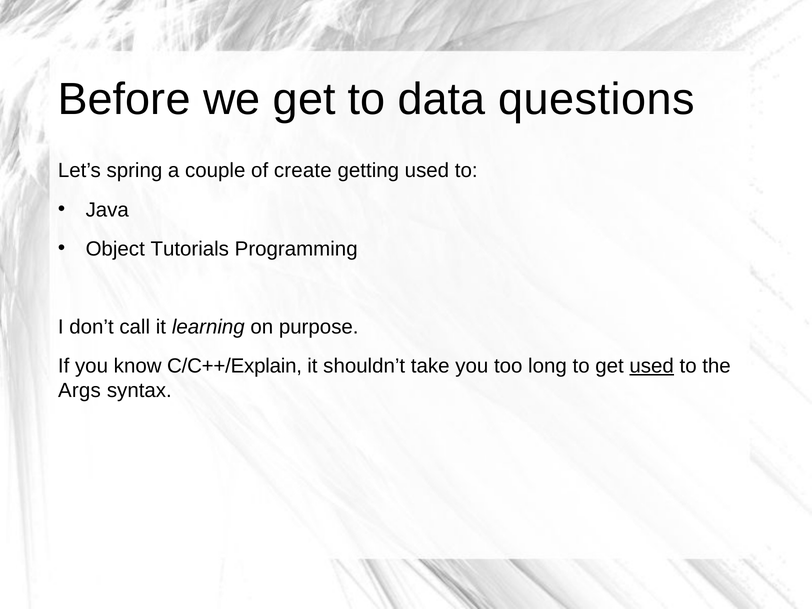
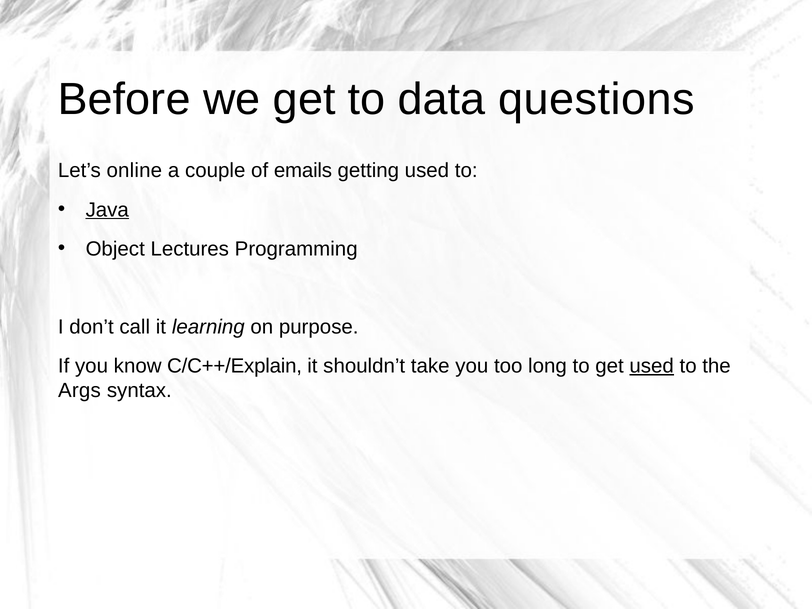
spring: spring -> online
create: create -> emails
Java underline: none -> present
Tutorials: Tutorials -> Lectures
